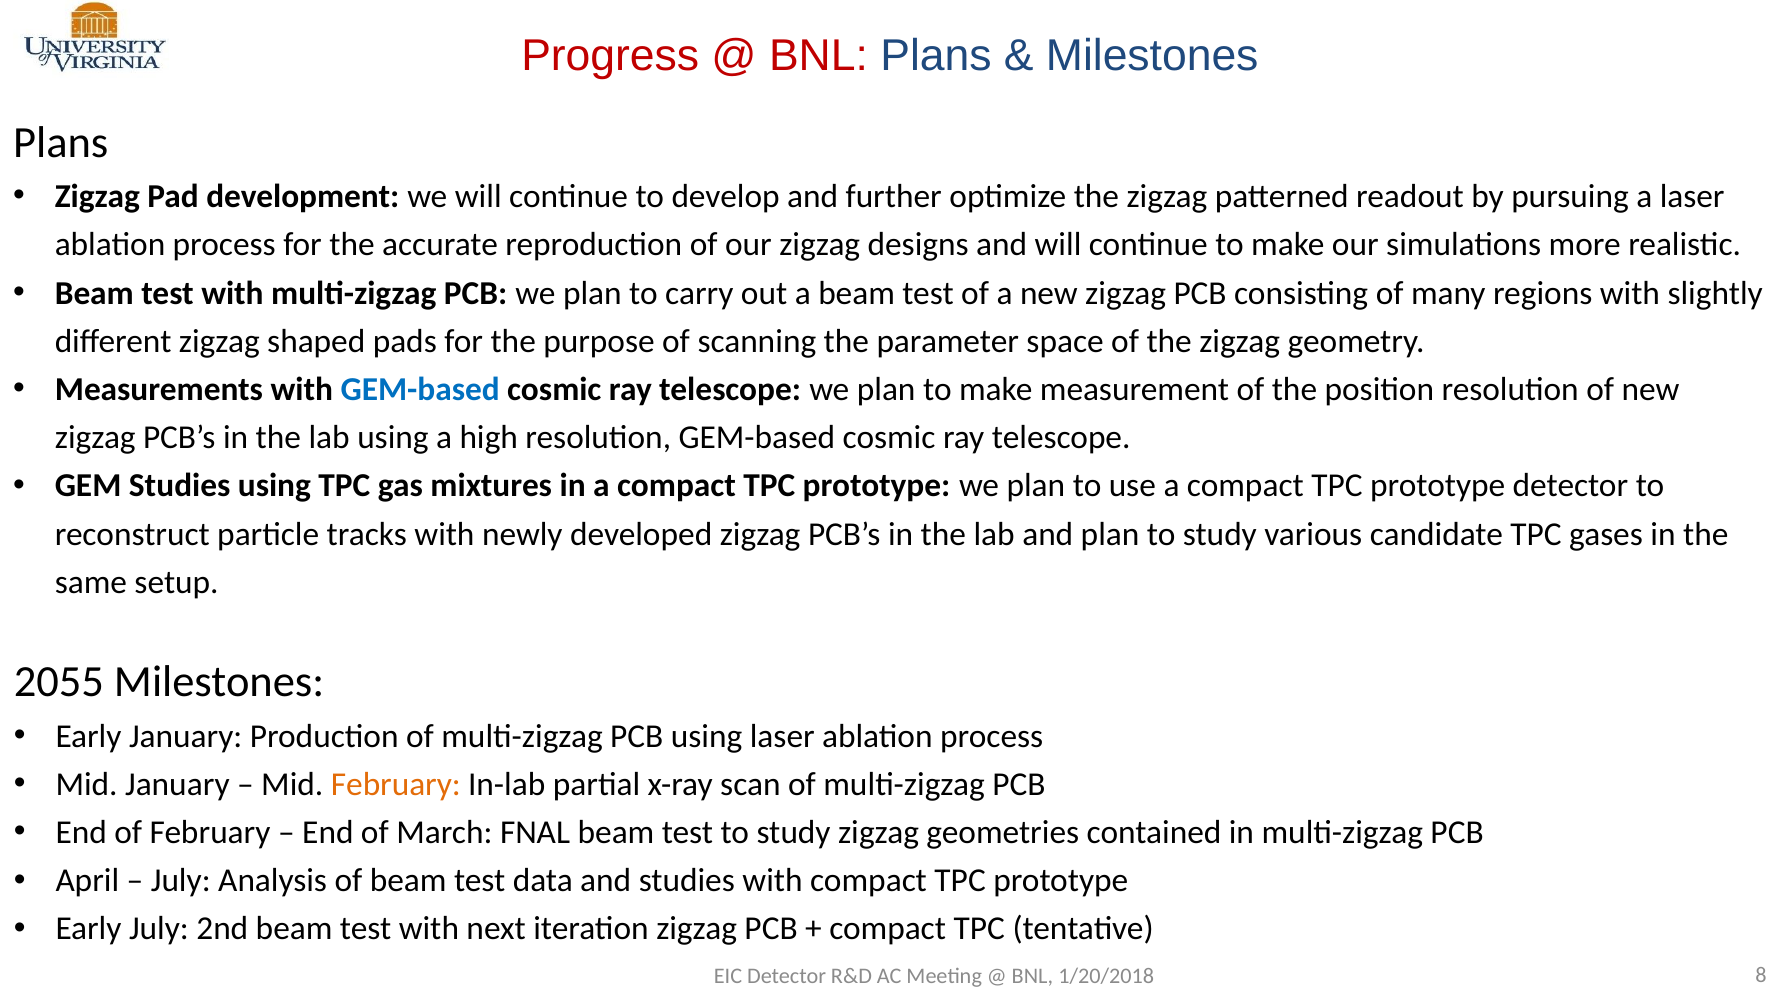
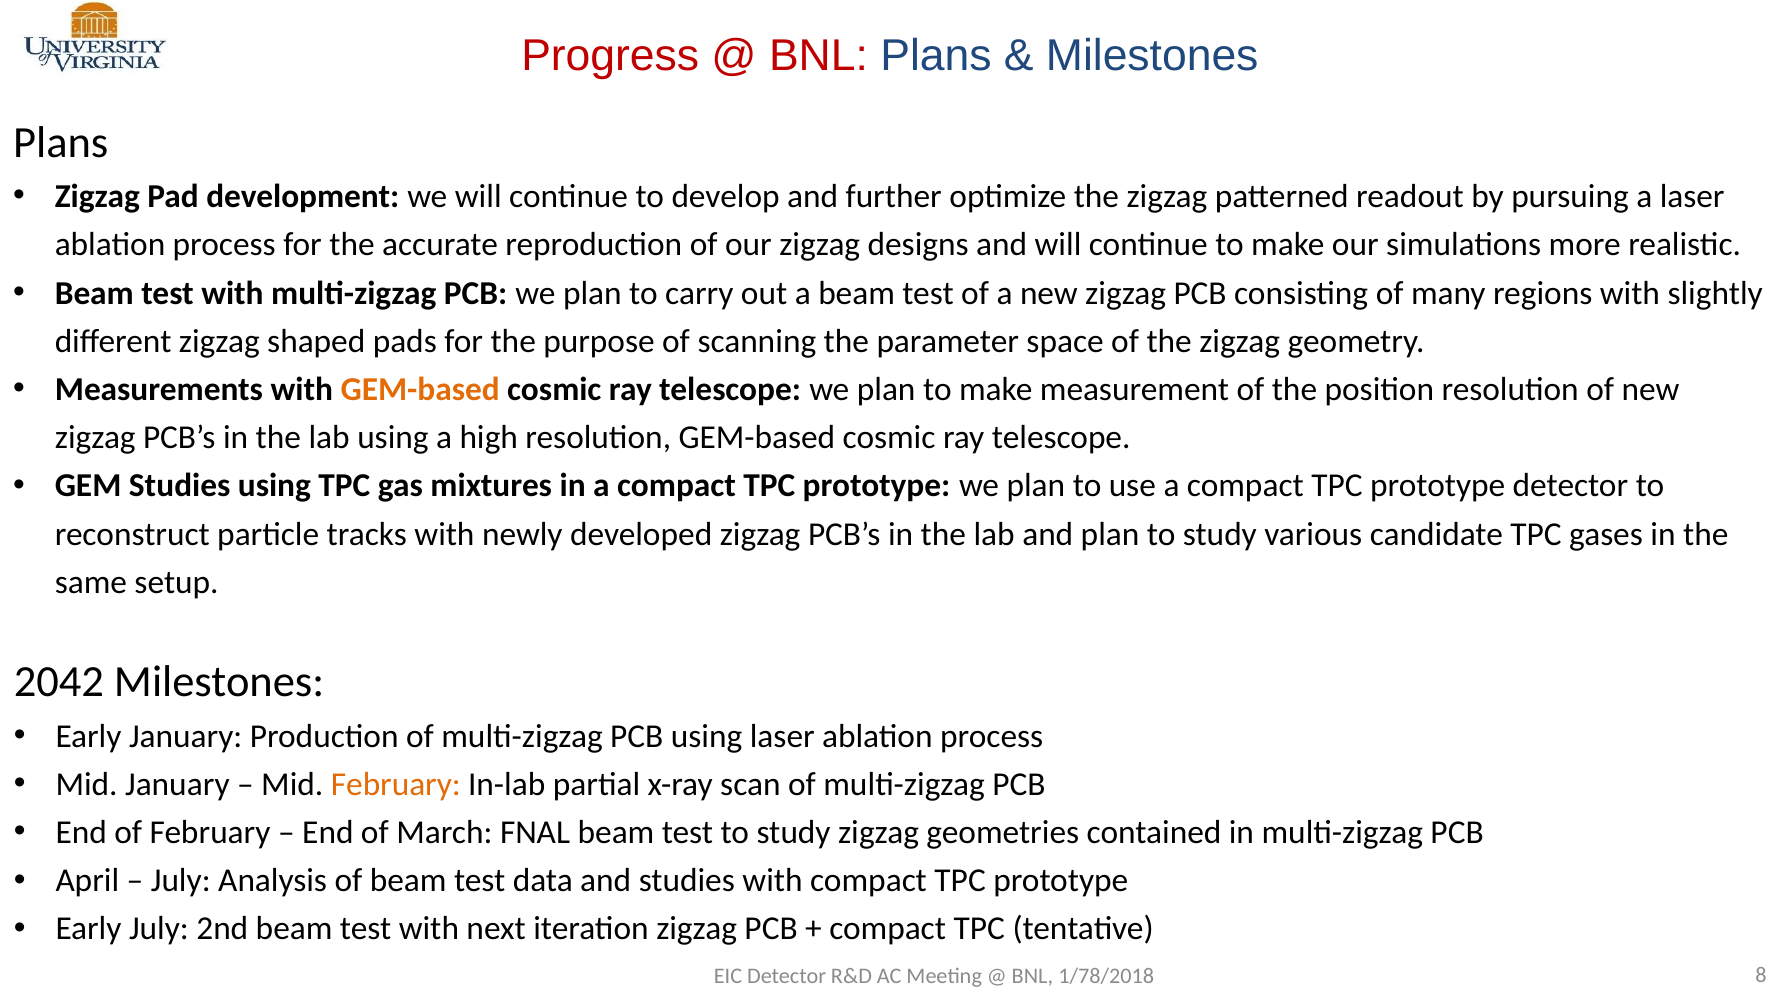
GEM-based at (420, 390) colour: blue -> orange
2055: 2055 -> 2042
1/20/2018: 1/20/2018 -> 1/78/2018
